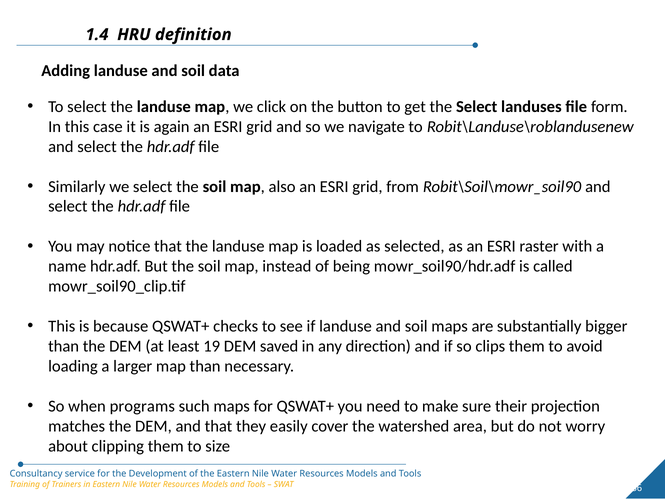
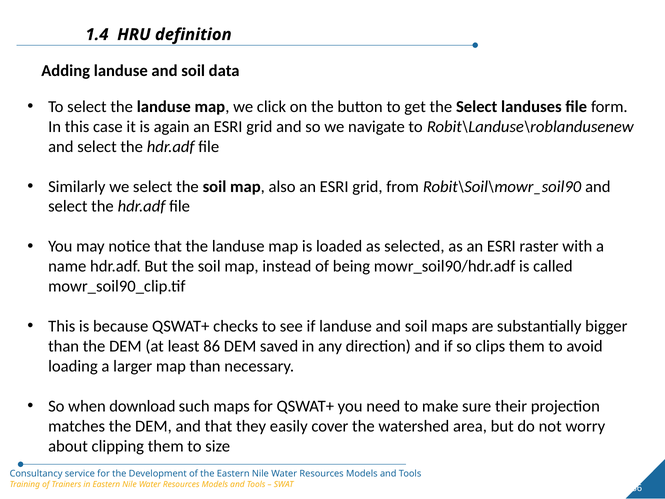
19: 19 -> 86
programs: programs -> download
